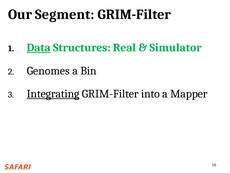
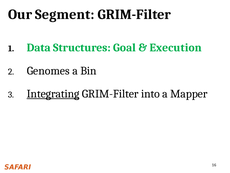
Data underline: present -> none
Real: Real -> Goal
Simulator: Simulator -> Execution
